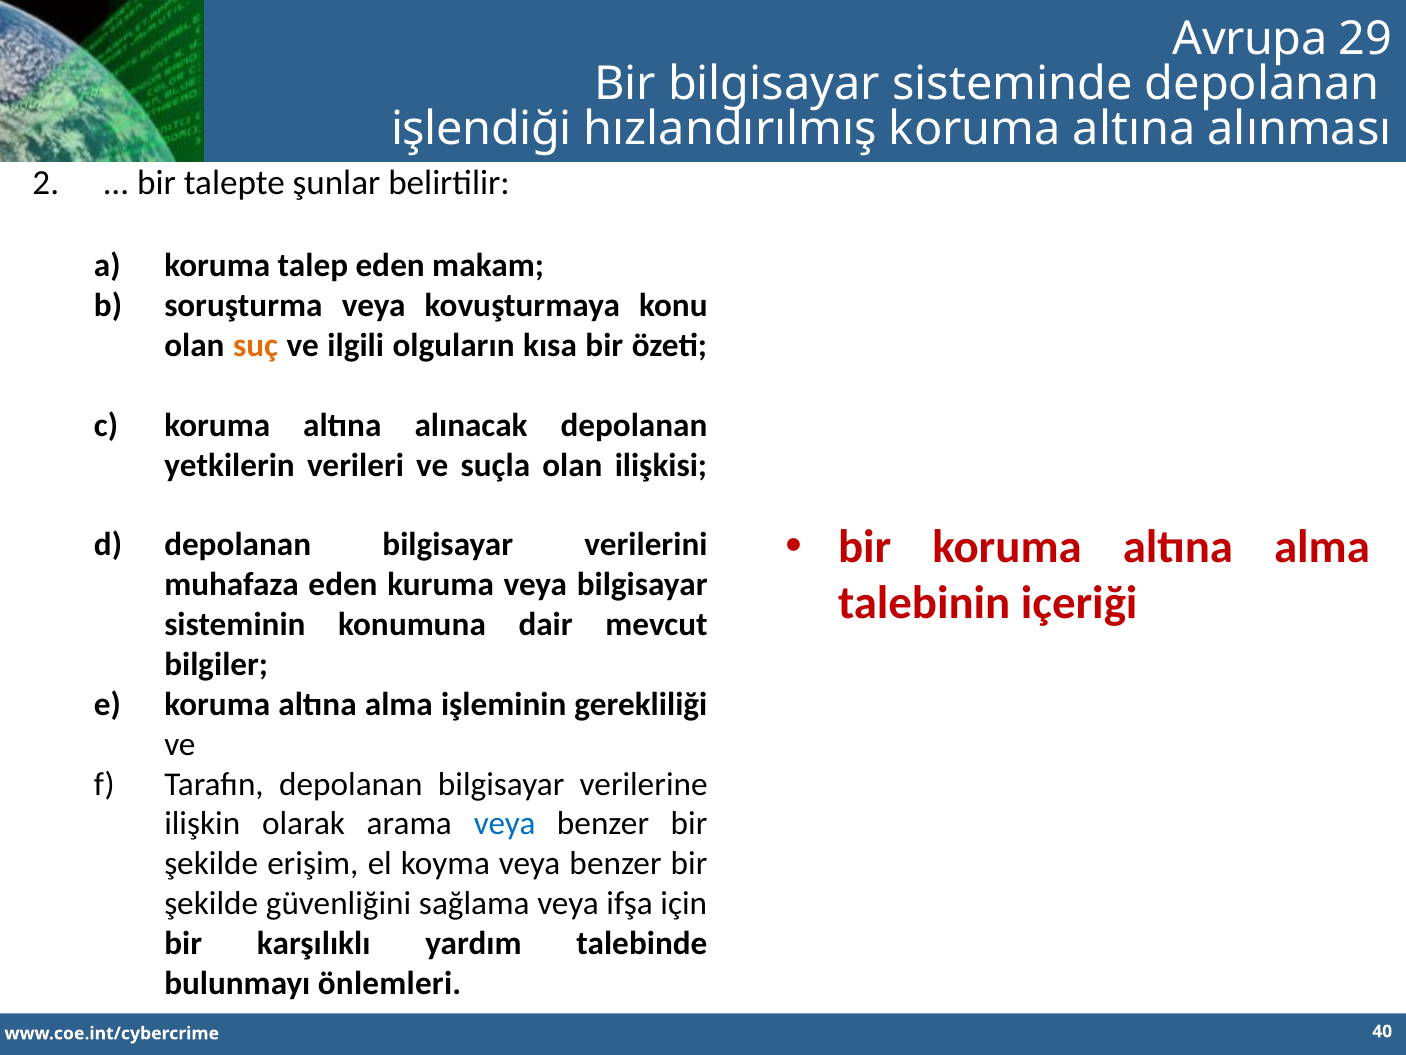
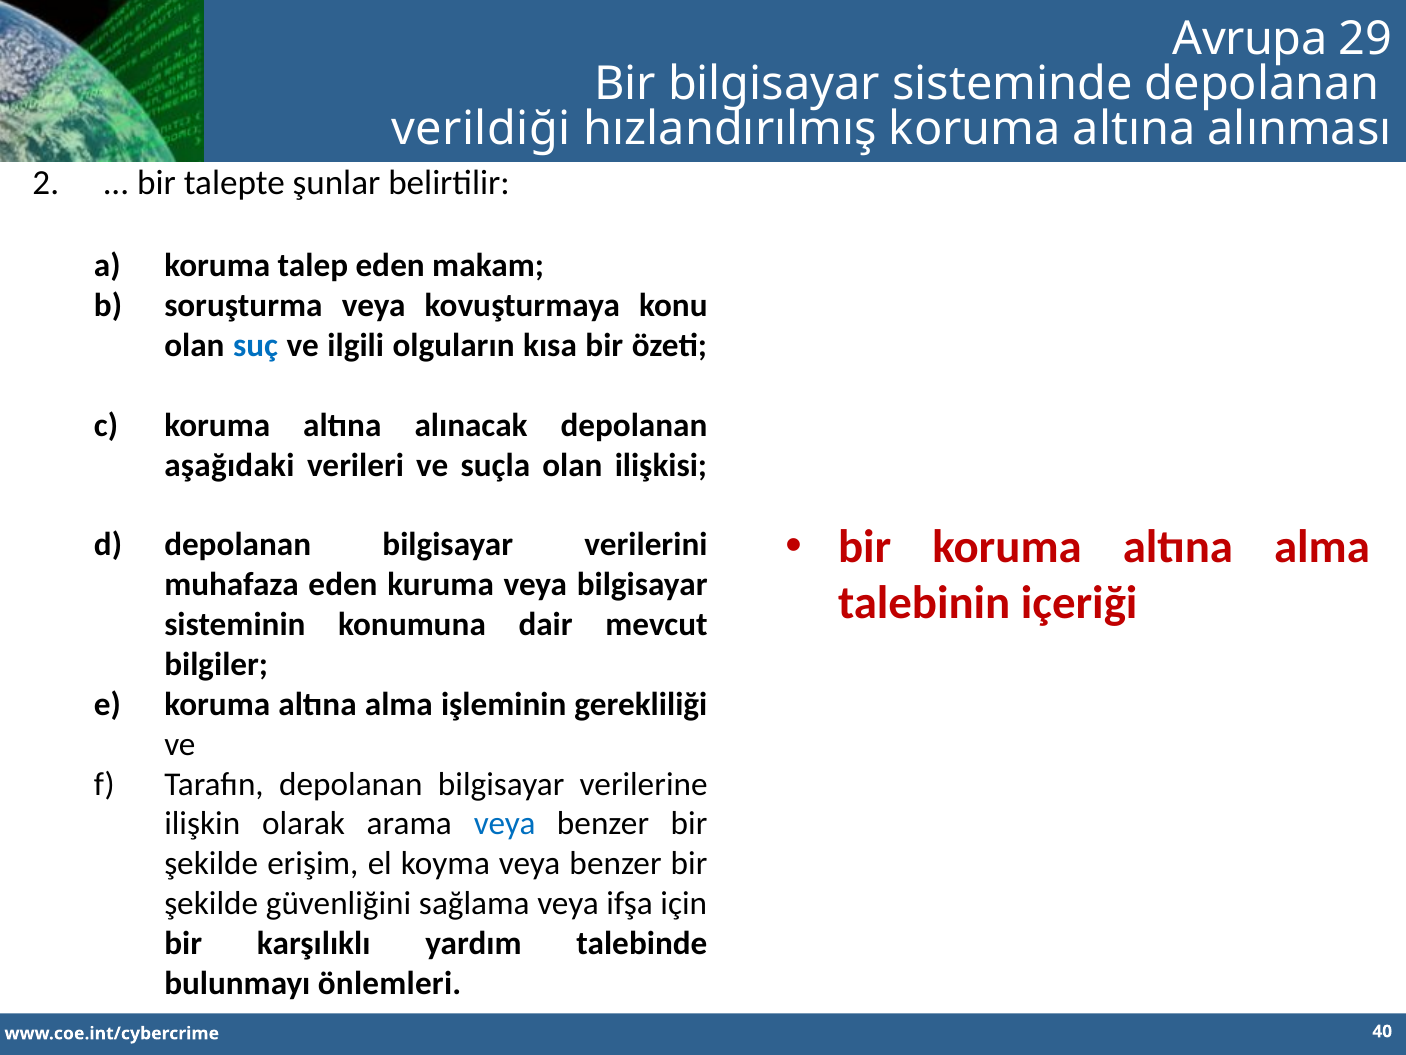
işlendiği: işlendiği -> verildiği
suç colour: orange -> blue
yetkilerin: yetkilerin -> aşağıdaki
